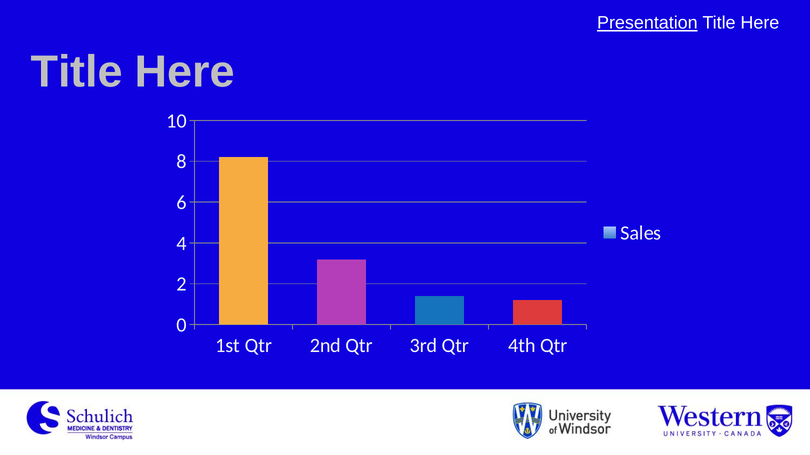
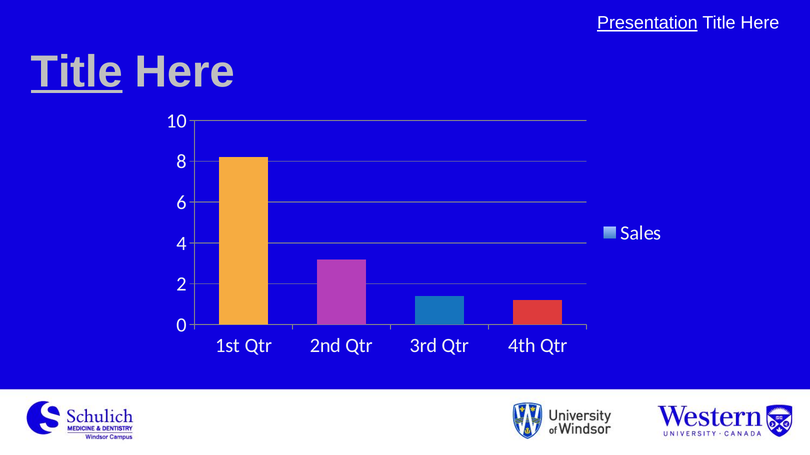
Title at (77, 72) underline: none -> present
